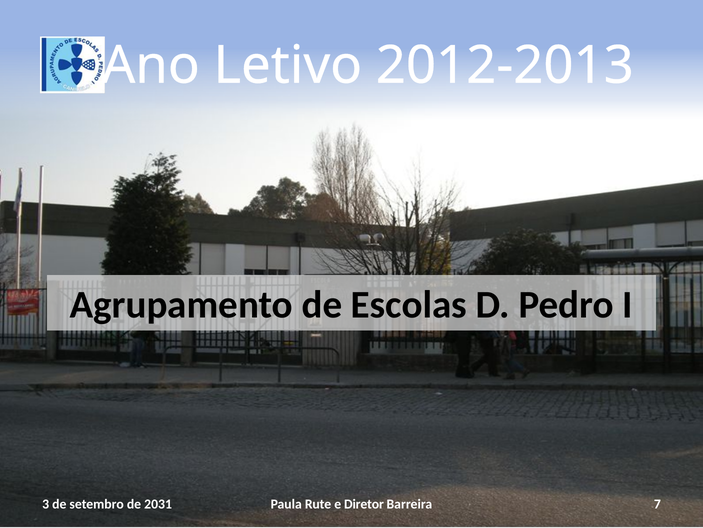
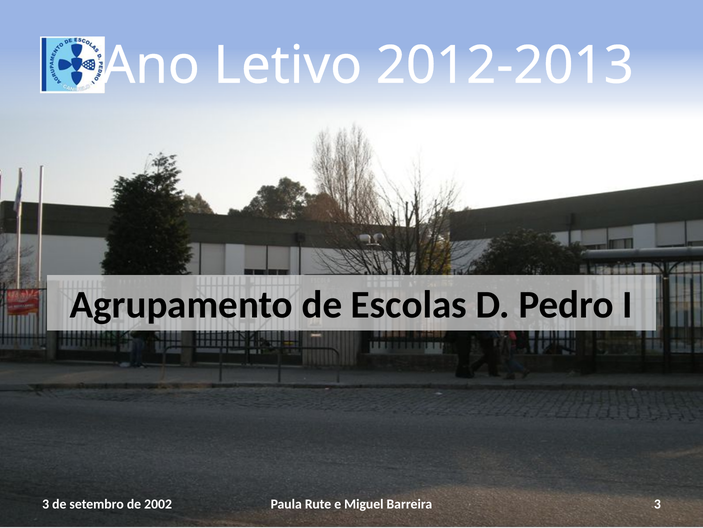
2031: 2031 -> 2002
Diretor: Diretor -> Miguel
Barreira 7: 7 -> 3
